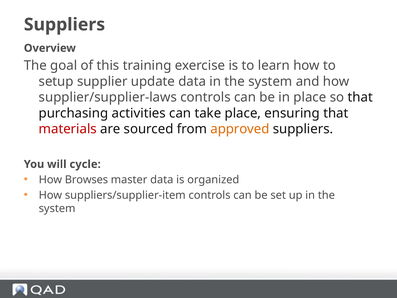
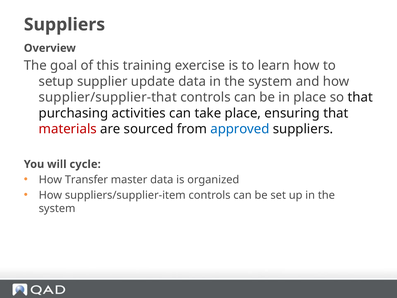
supplier/supplier-laws: supplier/supplier-laws -> supplier/supplier-that
approved colour: orange -> blue
Browses: Browses -> Transfer
